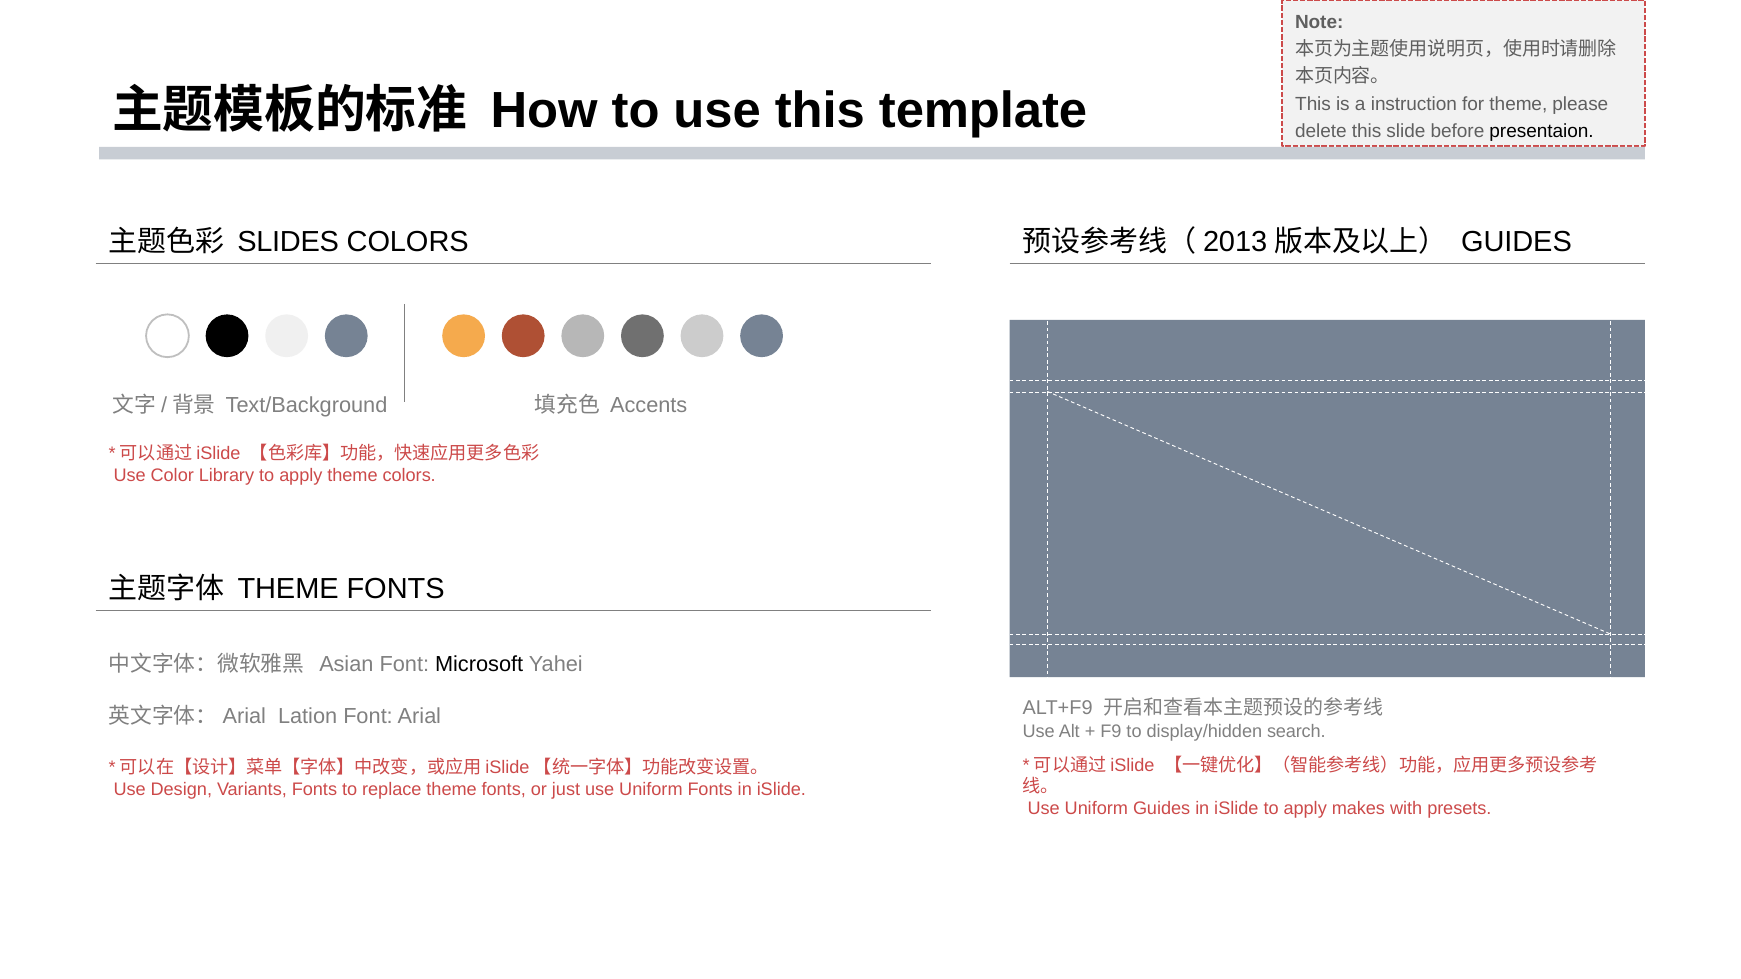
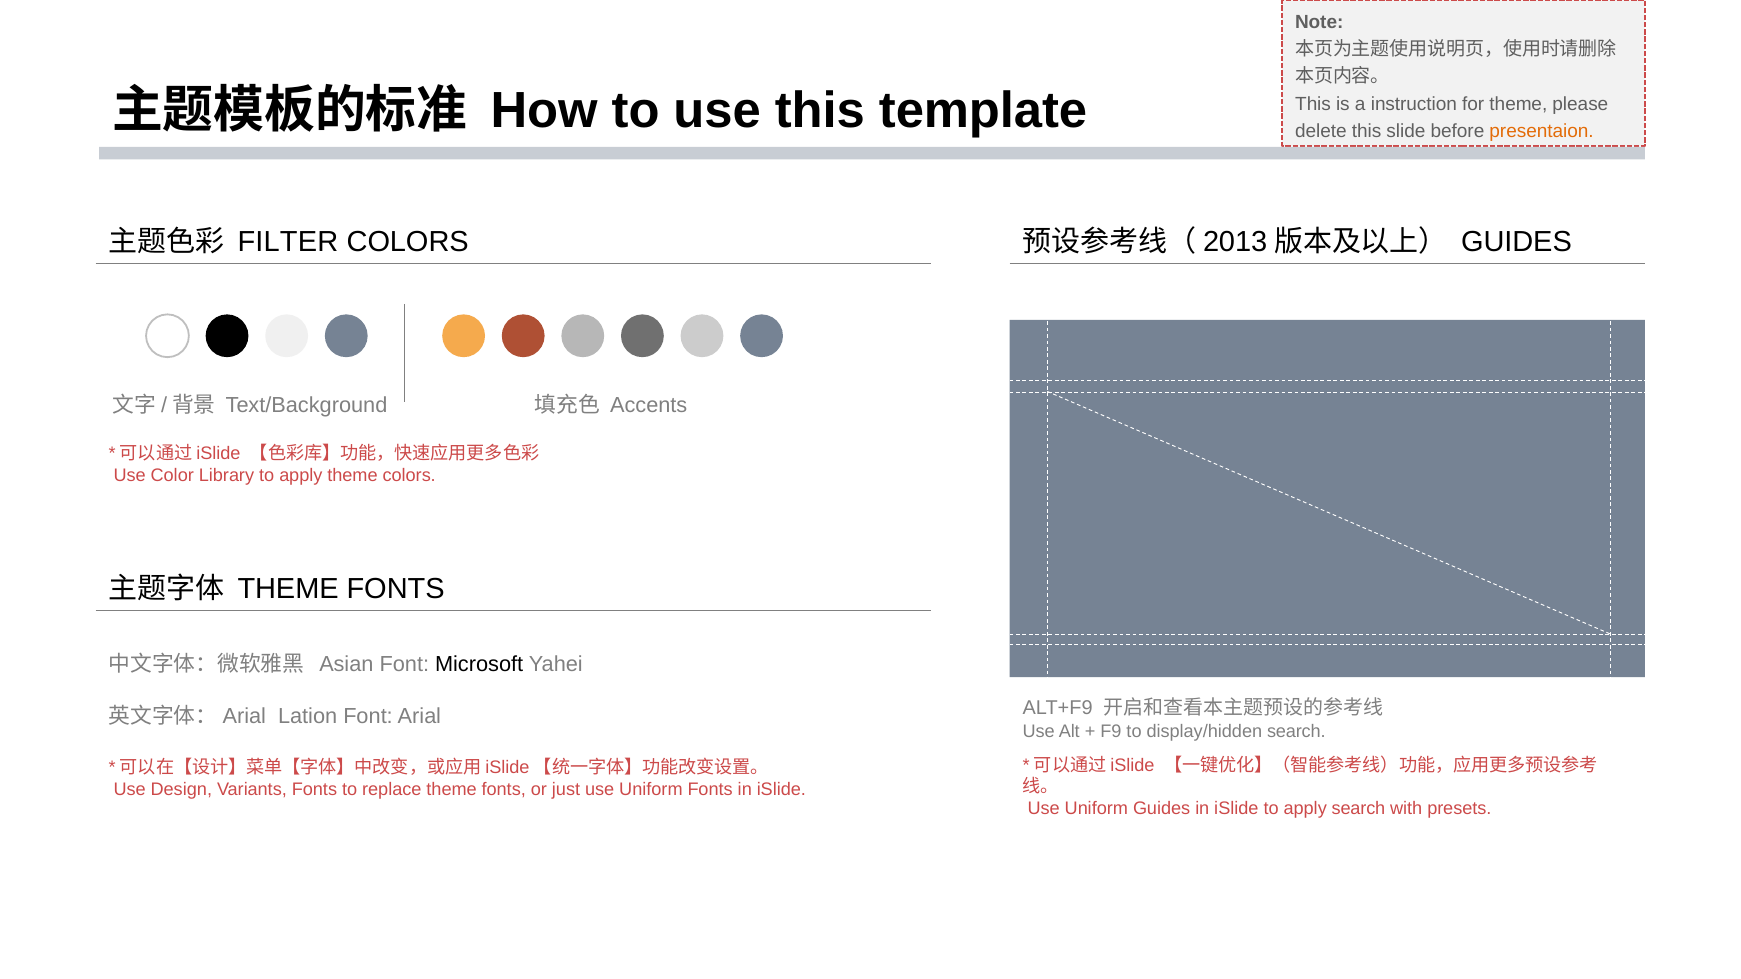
presentaion colour: black -> orange
SLIDES: SLIDES -> FILTER
apply makes: makes -> search
